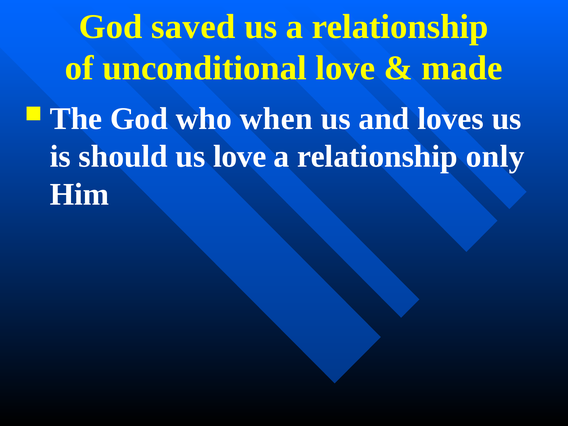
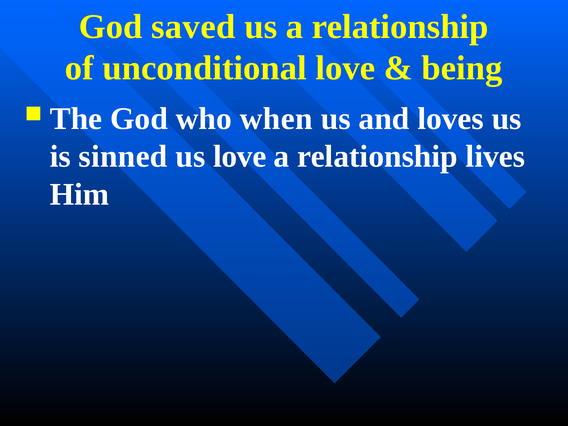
made: made -> being
should: should -> sinned
only: only -> lives
